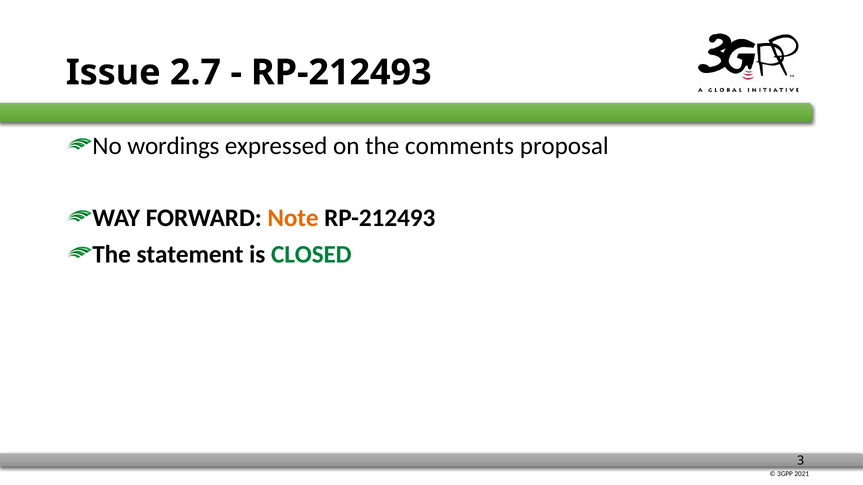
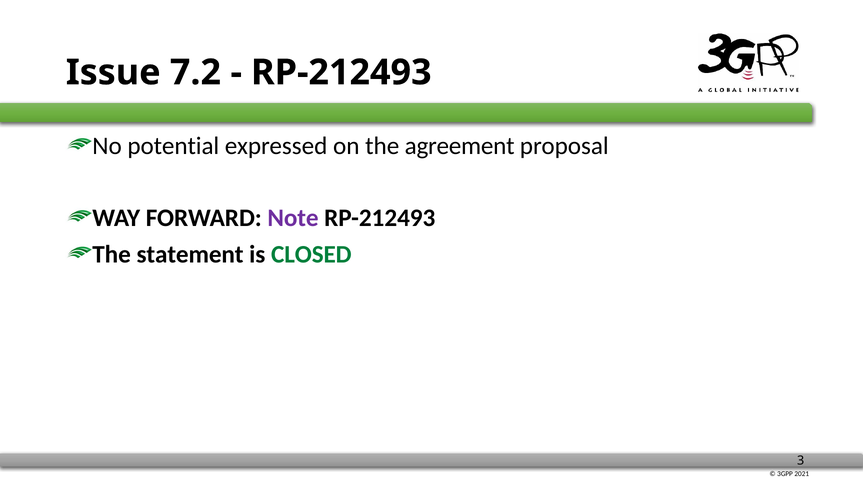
2.7: 2.7 -> 7.2
wordings: wordings -> potential
comments: comments -> agreement
Note colour: orange -> purple
